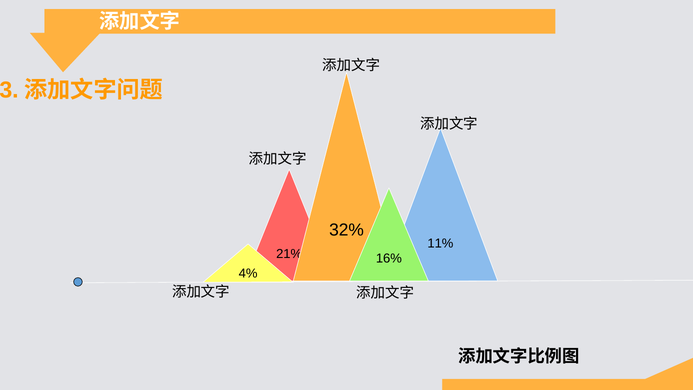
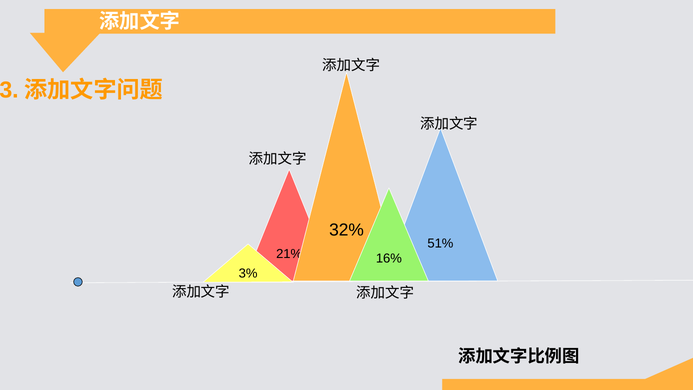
11%: 11% -> 51%
4%: 4% -> 3%
